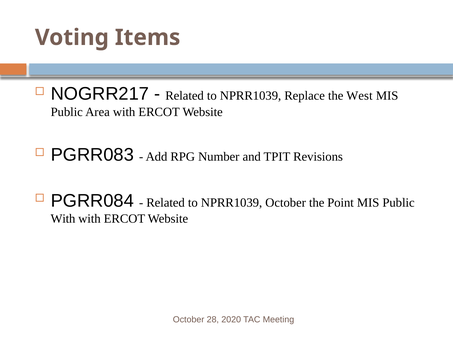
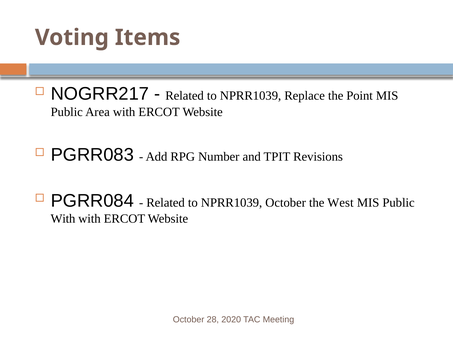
West: West -> Point
Point: Point -> West
